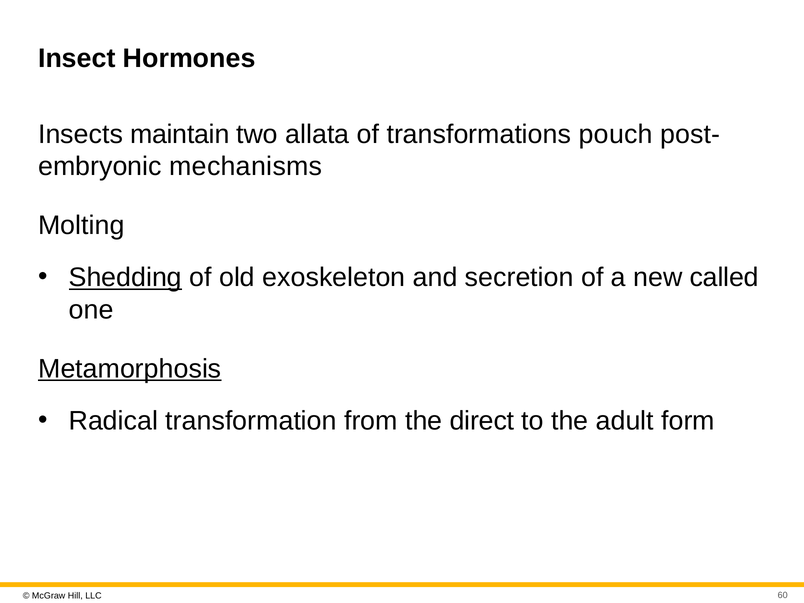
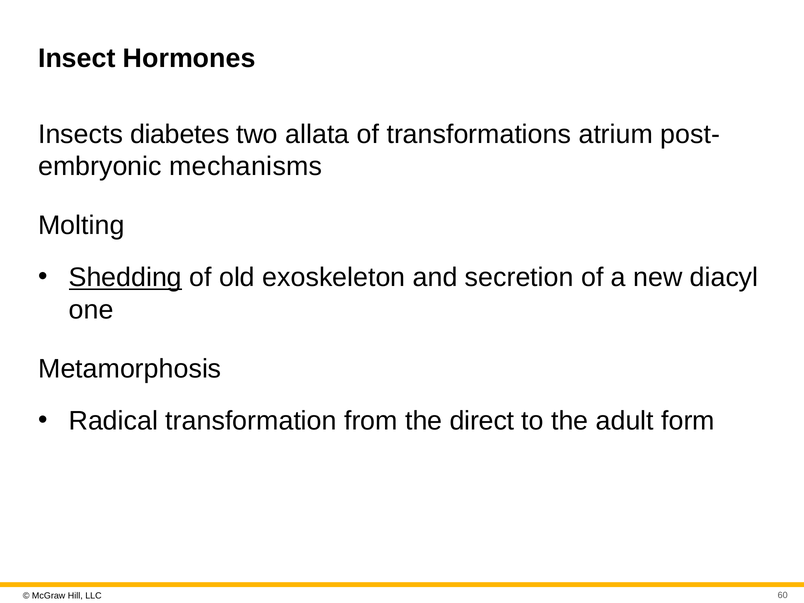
maintain: maintain -> diabetes
pouch: pouch -> atrium
called: called -> diacyl
Metamorphosis underline: present -> none
